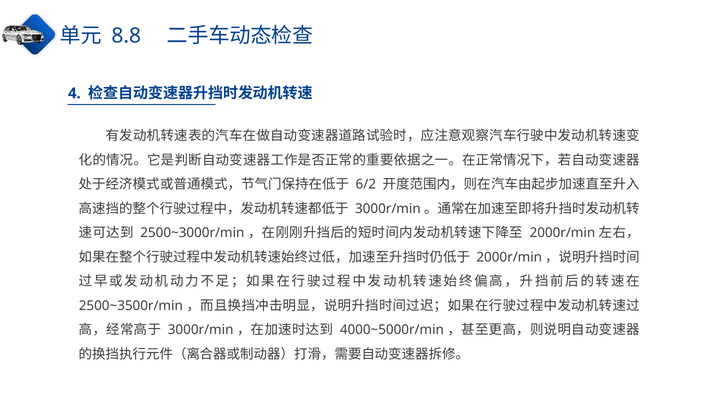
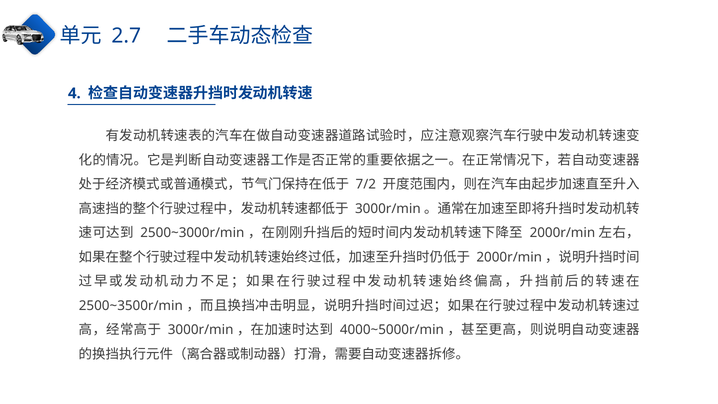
8.8: 8.8 -> 2.7
6/2: 6/2 -> 7/2
